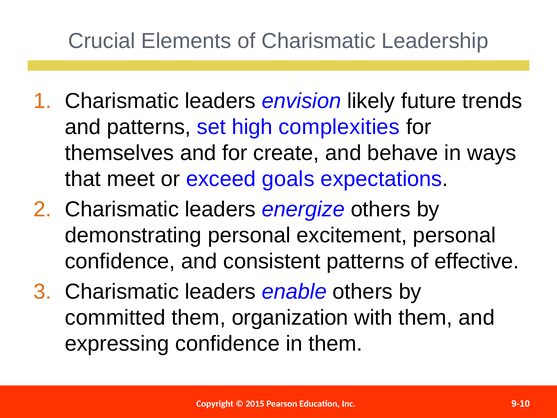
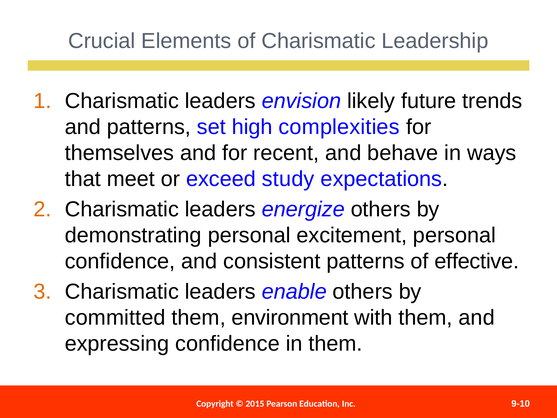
create: create -> recent
goals: goals -> study
organization: organization -> environment
